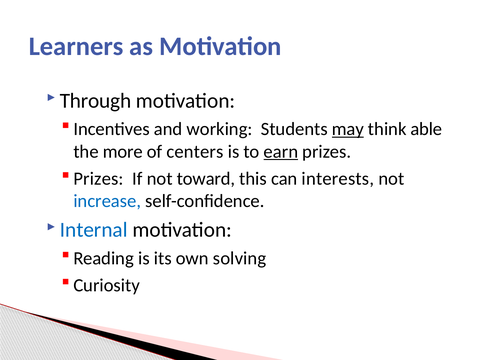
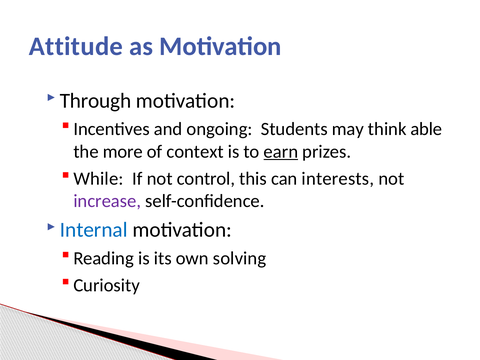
Learners: Learners -> Attitude
working: working -> ongoing
may underline: present -> none
centers: centers -> context
Prizes at (98, 179): Prizes -> While
toward: toward -> control
increase colour: blue -> purple
